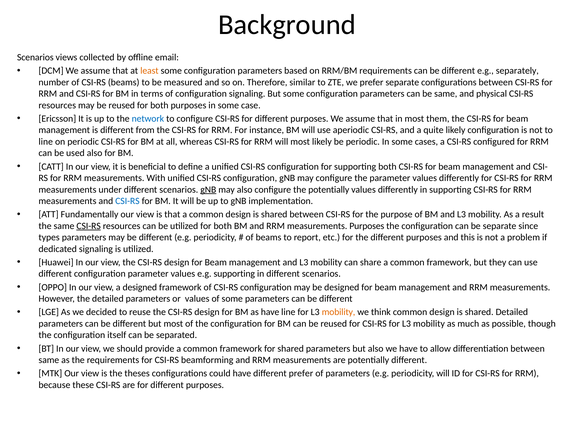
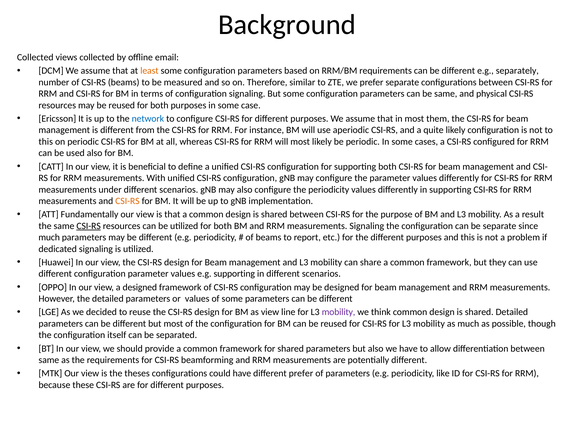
Scenarios at (35, 57): Scenarios -> Collected
line at (46, 141): line -> this
gNB at (208, 189) underline: present -> none
the potentially: potentially -> periodicity
CSI-RS at (127, 201) colour: blue -> orange
measurements Purposes: Purposes -> Signaling
types at (49, 237): types -> much
as have: have -> view
mobility at (339, 312) colour: orange -> purple
periodicity will: will -> like
